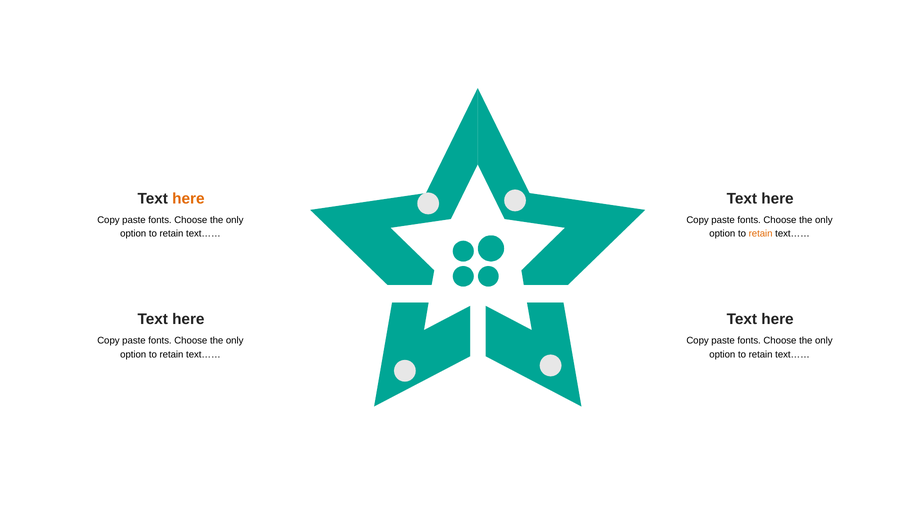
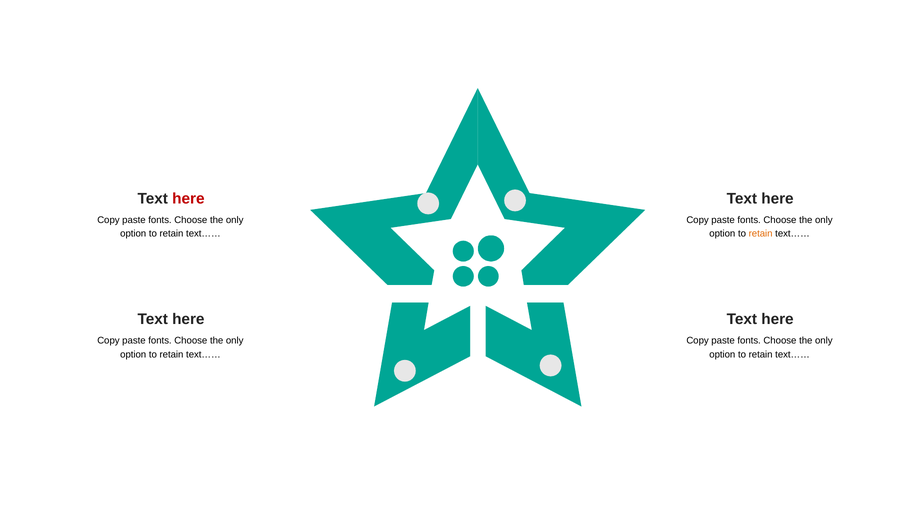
here at (188, 199) colour: orange -> red
